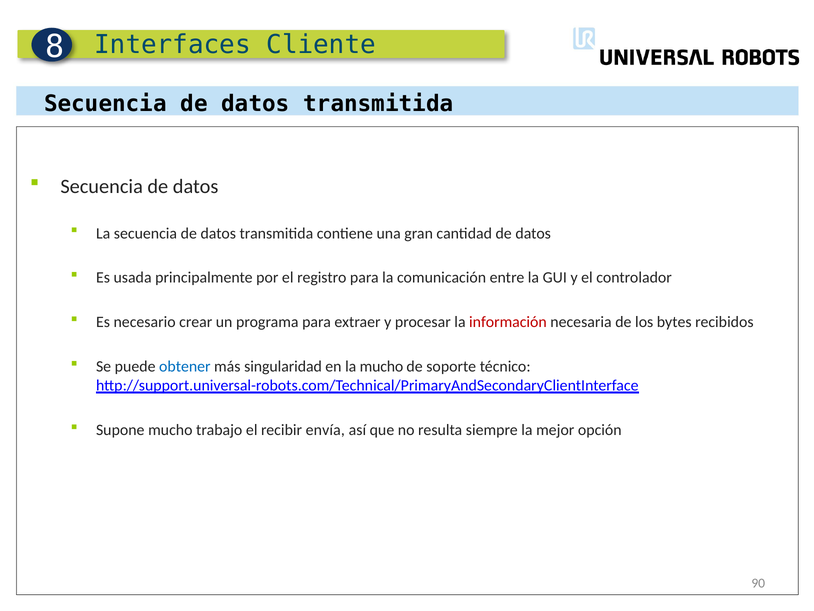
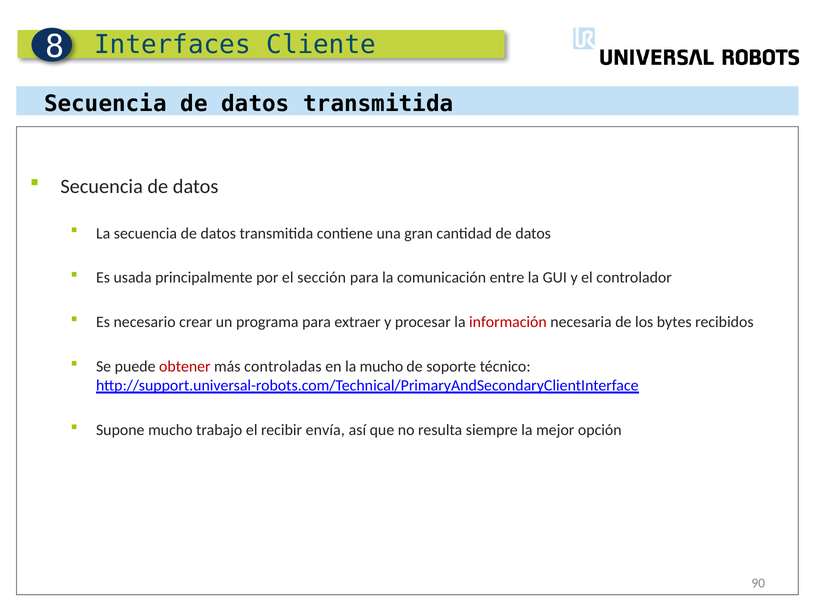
registro: registro -> sección
obtener colour: blue -> red
singularidad: singularidad -> controladas
